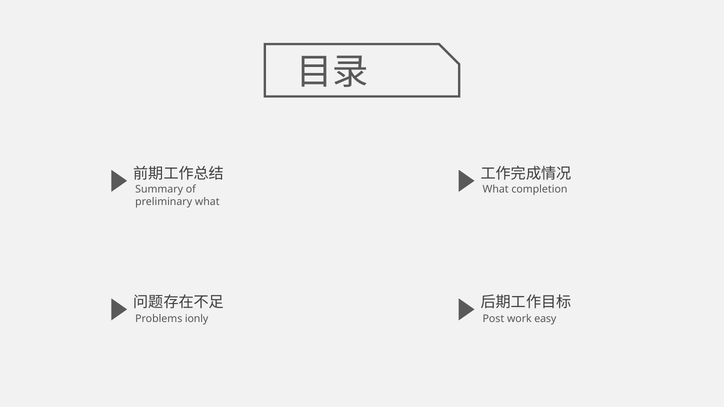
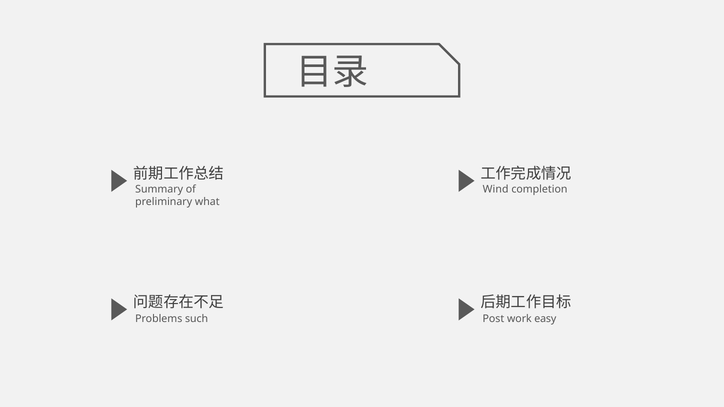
What at (496, 189): What -> Wind
ionly: ionly -> such
